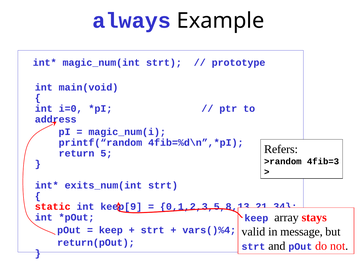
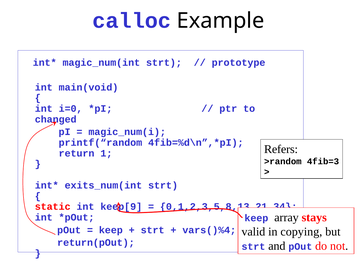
always: always -> calloc
address: address -> changed
5: 5 -> 1
message: message -> copying
